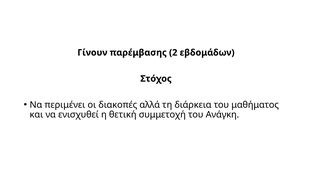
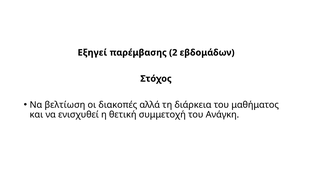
Γίνουν: Γίνουν -> Εξηγεί
περιμένει: περιμένει -> βελτίωση
